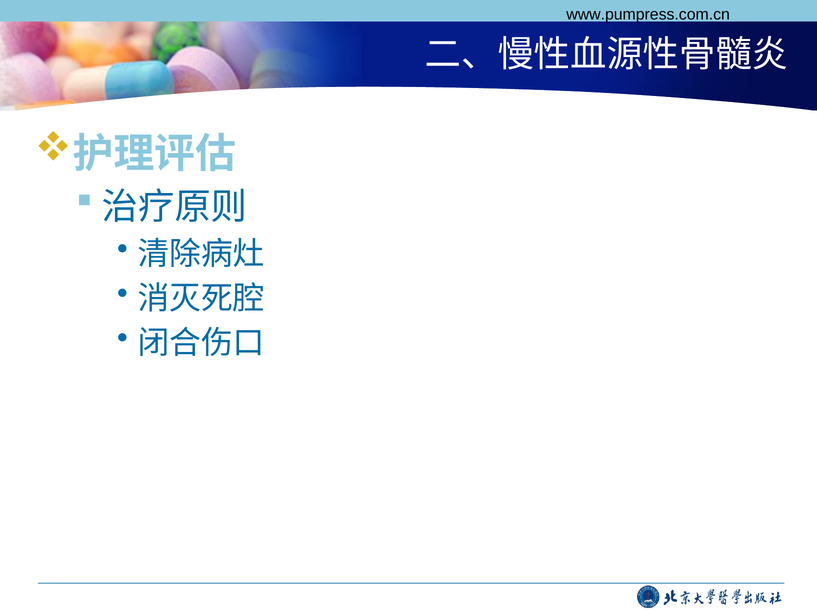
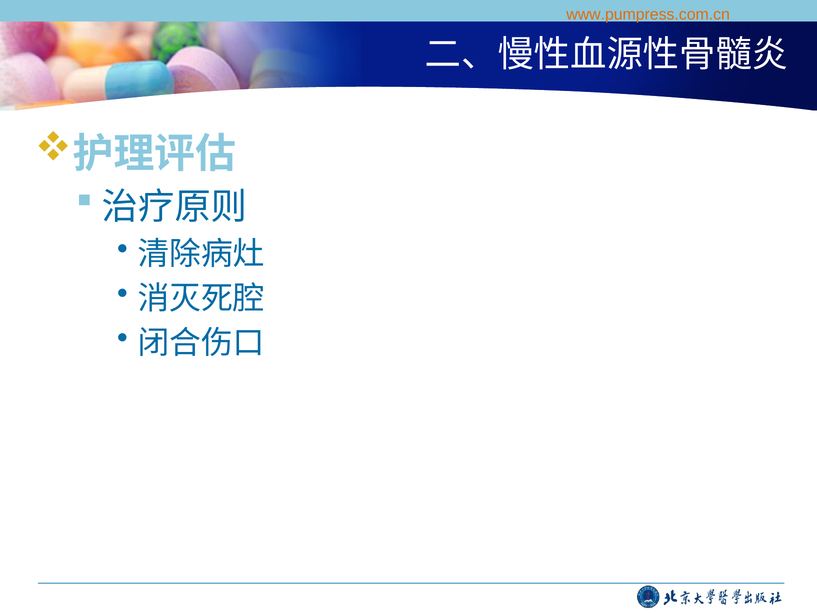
www.pumpress.com.cn colour: black -> orange
